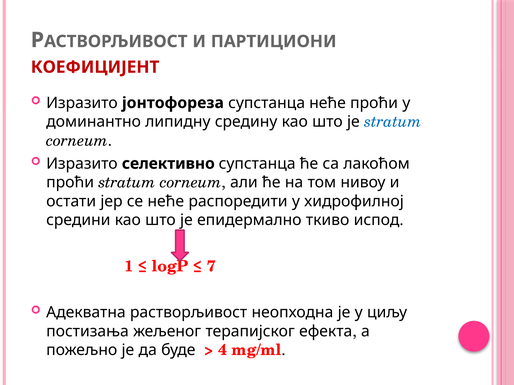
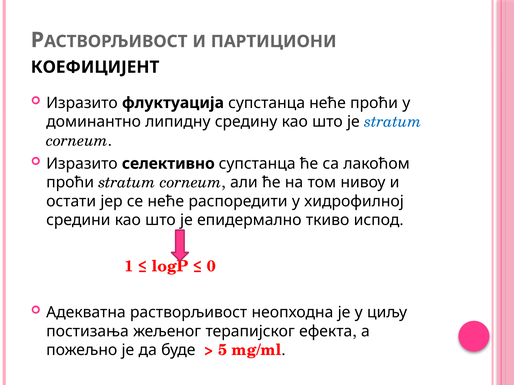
КОЕФИЦИЈЕНТ colour: red -> black
јонтофореза: јонтофореза -> флуктуација
7: 7 -> 0
4: 4 -> 5
